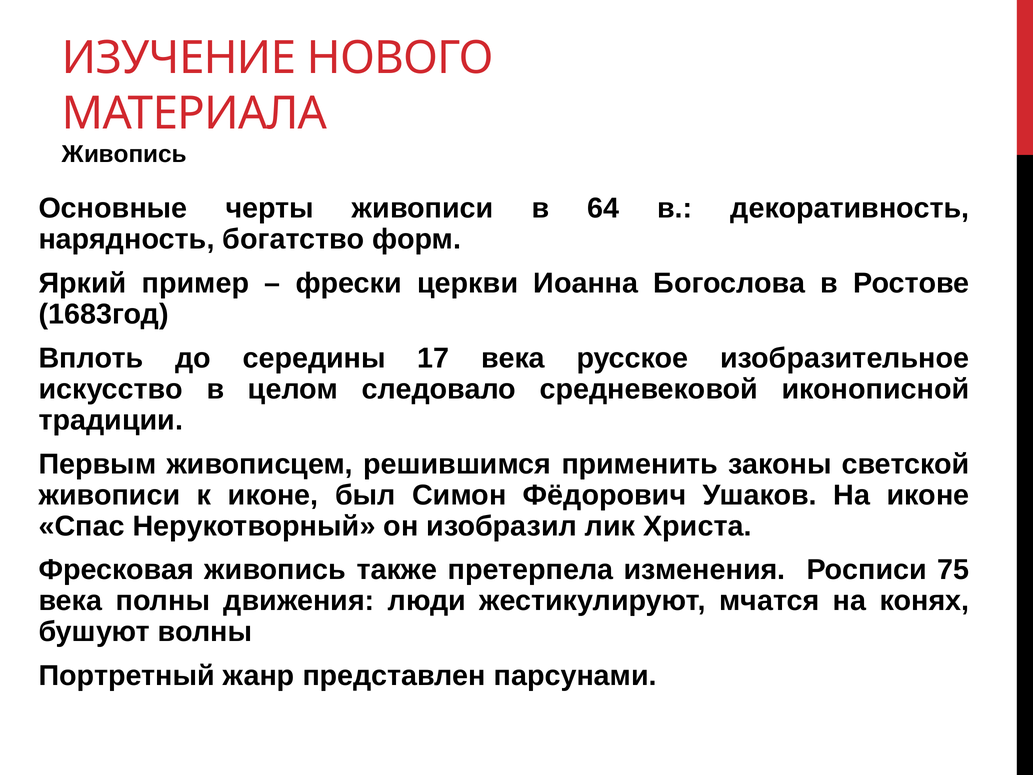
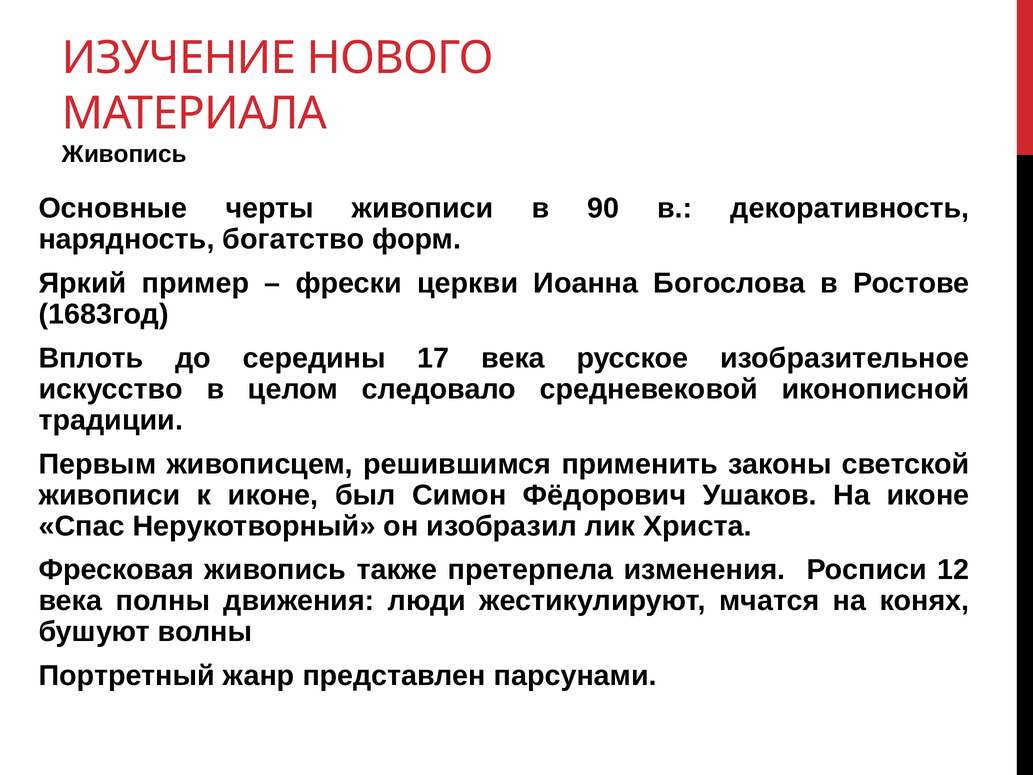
64: 64 -> 90
75: 75 -> 12
